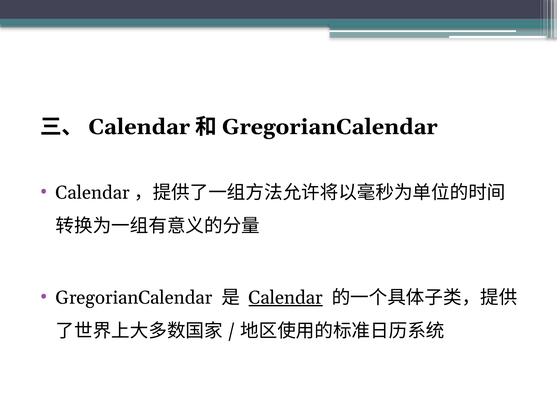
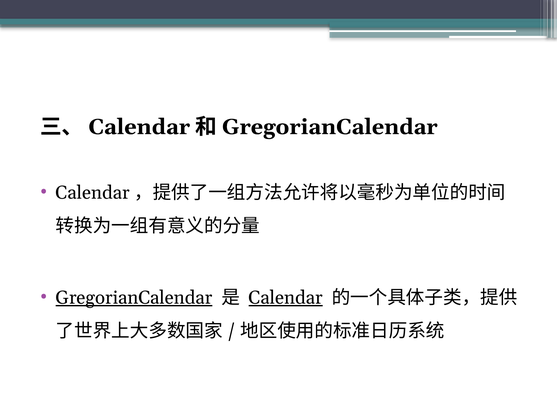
GregorianCalendar underline: none -> present
